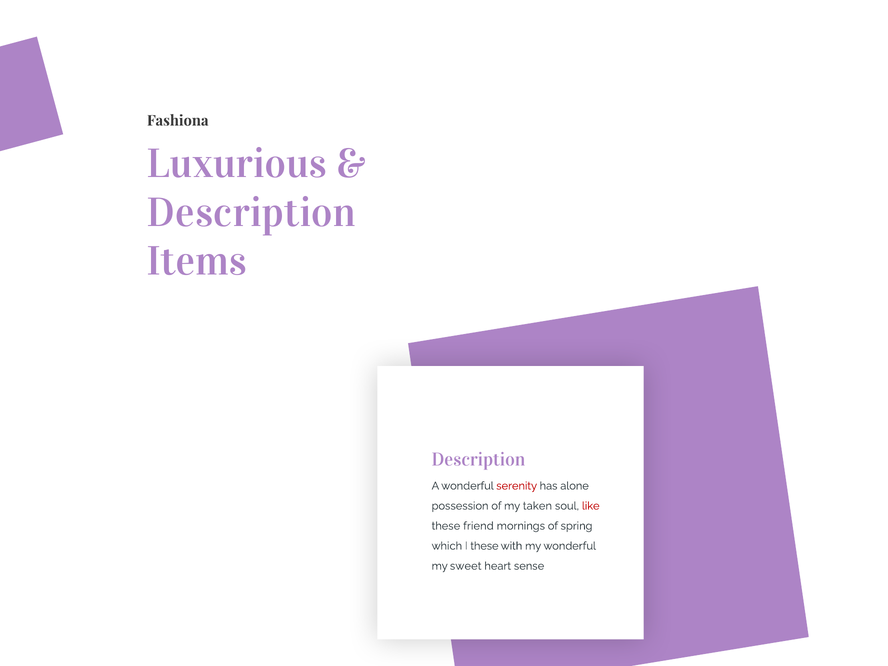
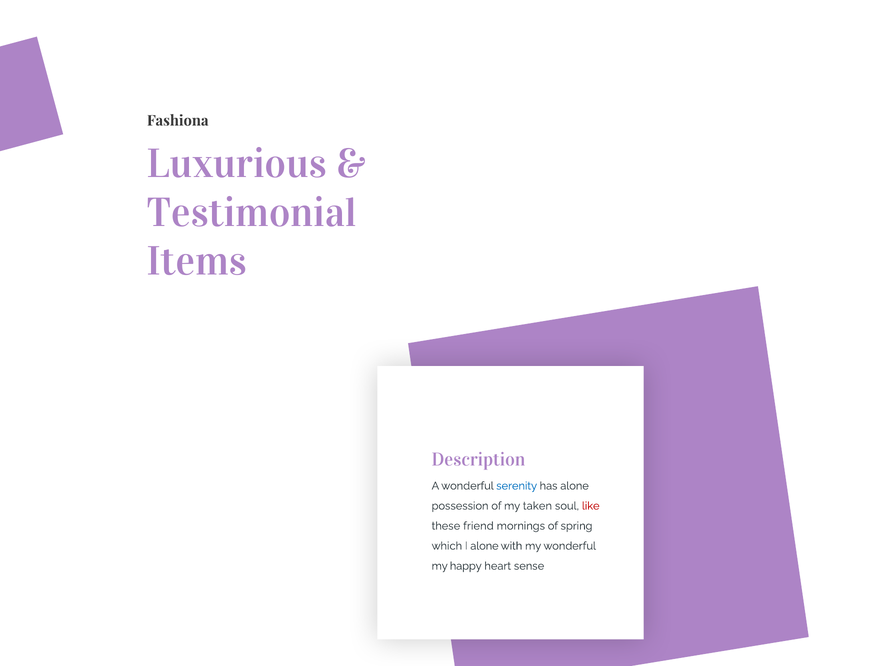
Description at (251, 213): Description -> Testimonial
serenity colour: red -> blue
I these: these -> alone
sweet: sweet -> happy
